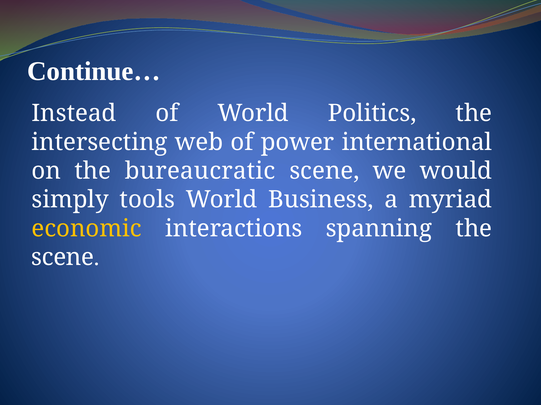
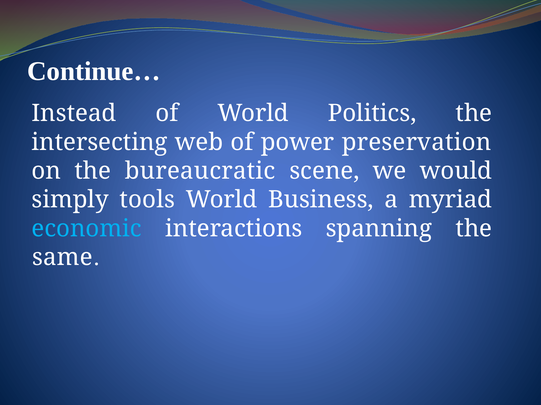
international: international -> preservation
economic colour: yellow -> light blue
scene at (63, 258): scene -> same
